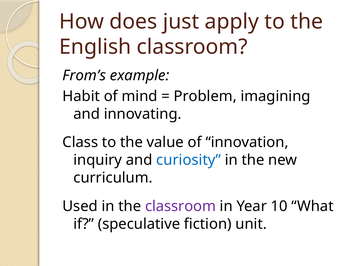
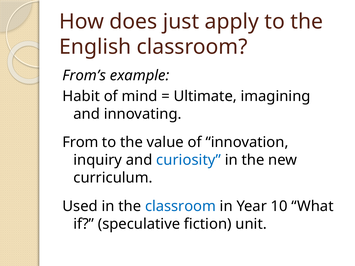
Problem: Problem -> Ultimate
Class: Class -> From
classroom at (180, 206) colour: purple -> blue
